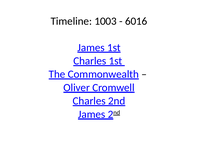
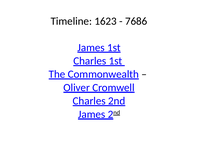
1003: 1003 -> 1623
6016: 6016 -> 7686
